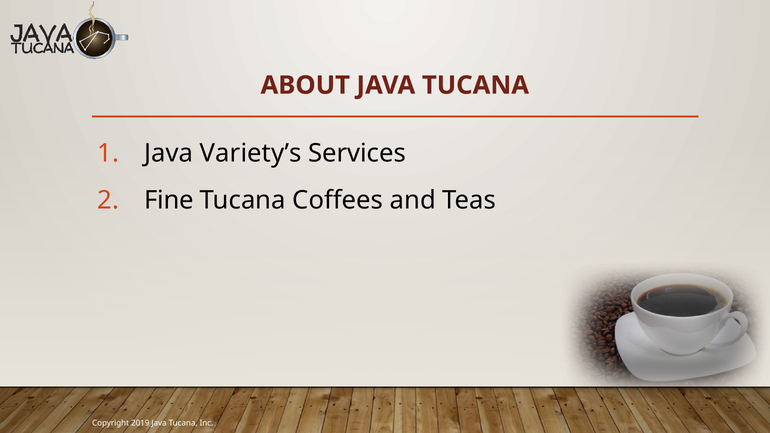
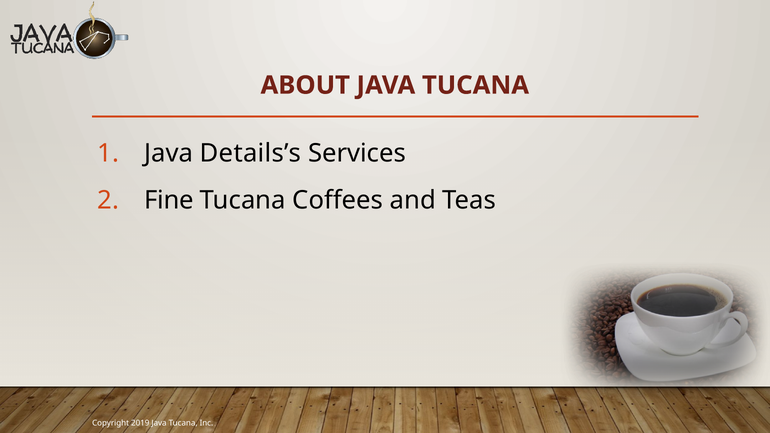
Variety’s: Variety’s -> Details’s
